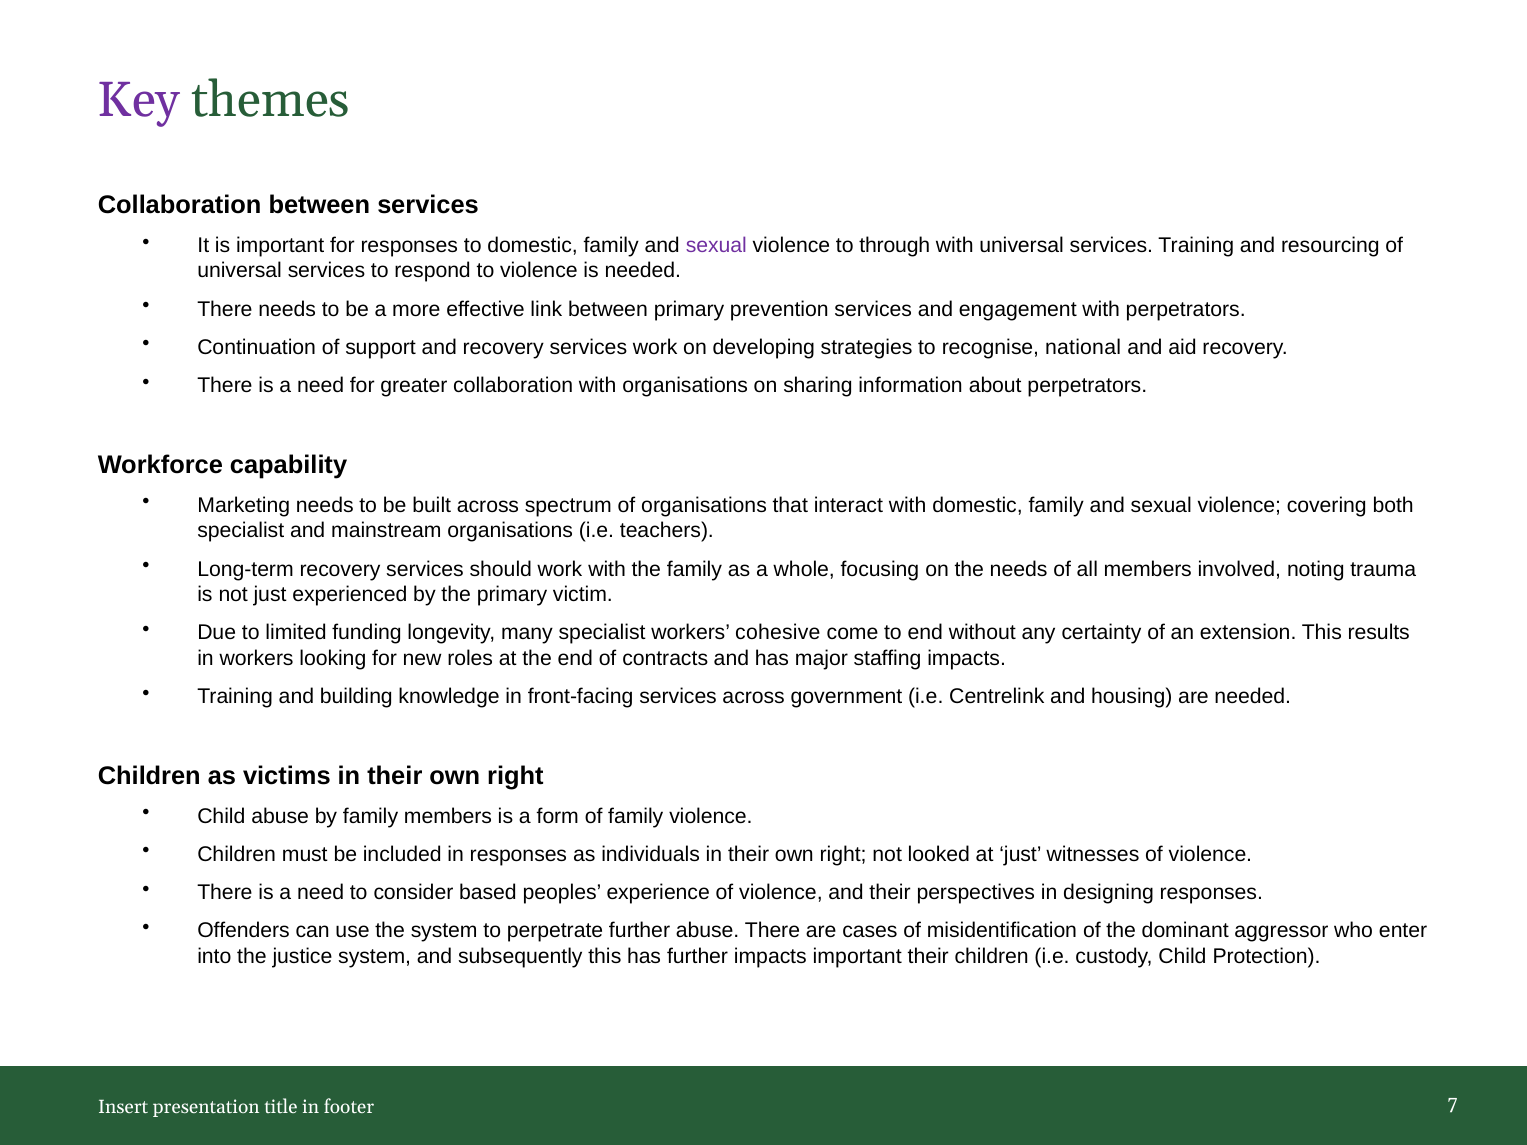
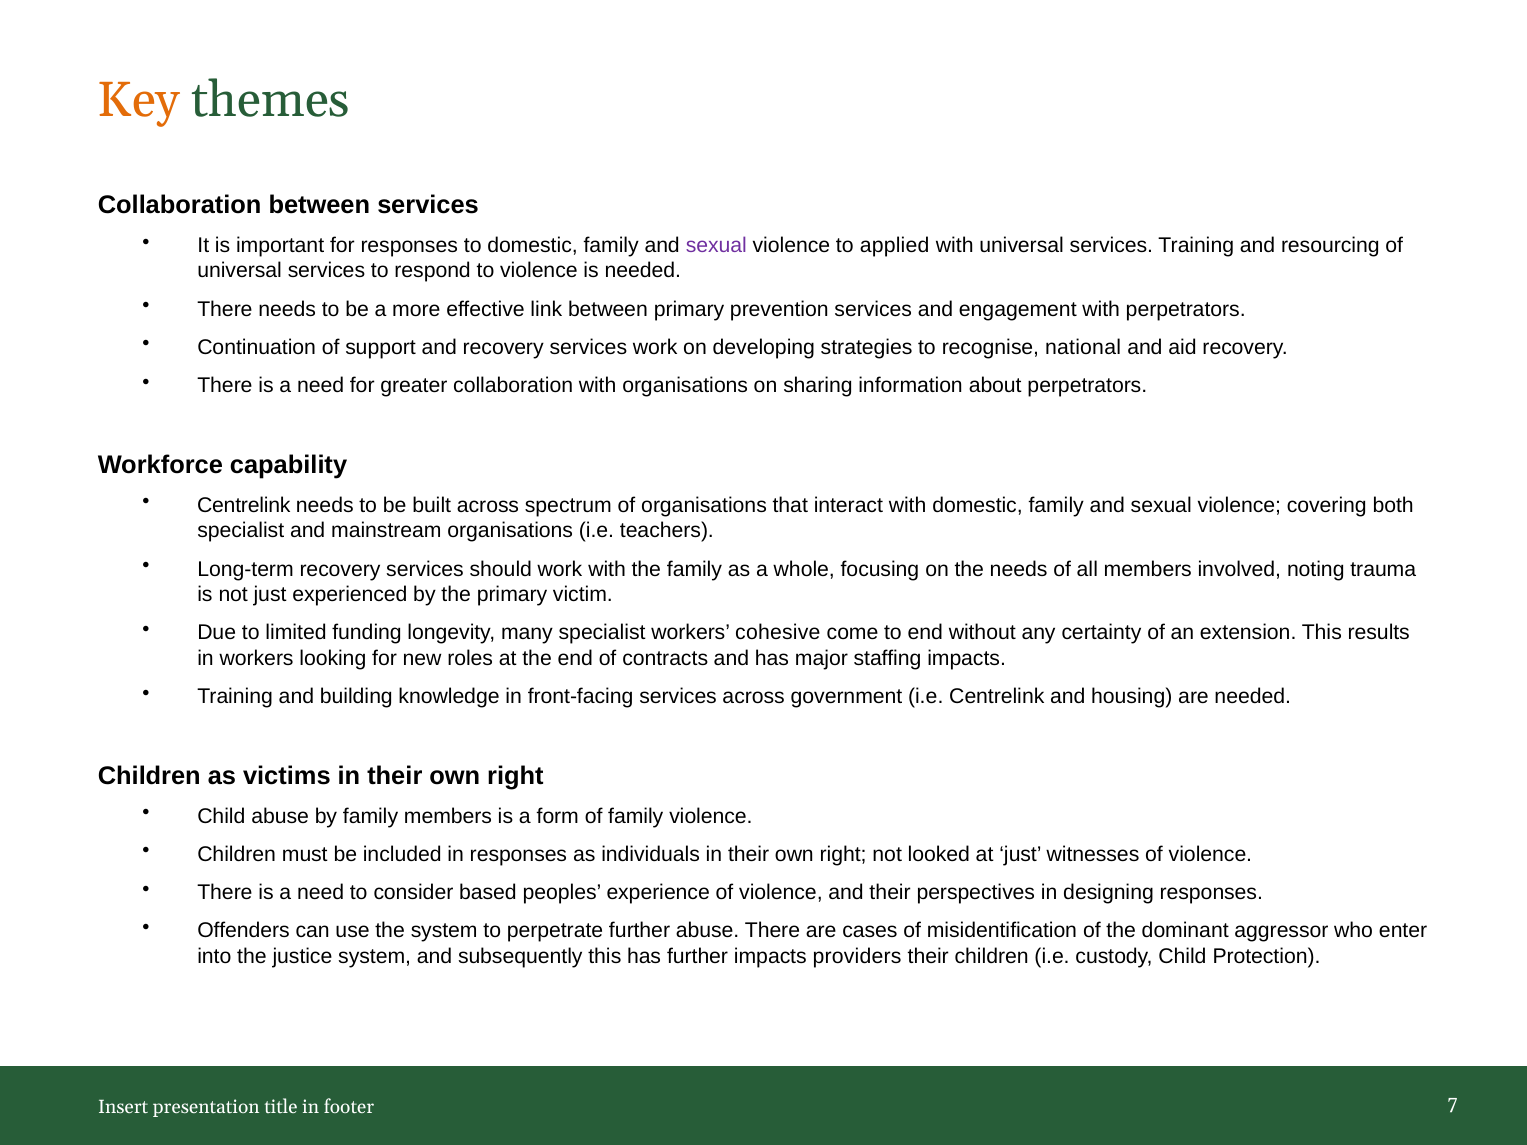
Key colour: purple -> orange
through: through -> applied
Marketing at (244, 505): Marketing -> Centrelink
impacts important: important -> providers
